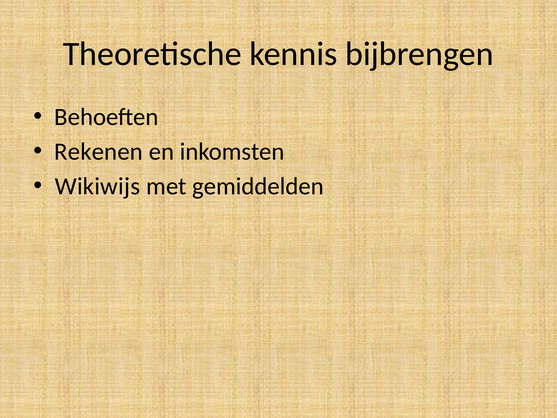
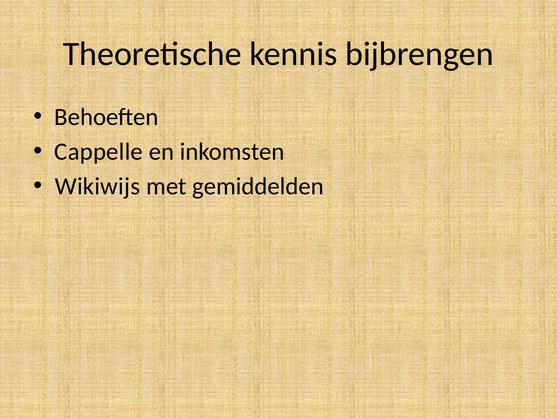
Rekenen: Rekenen -> Cappelle
